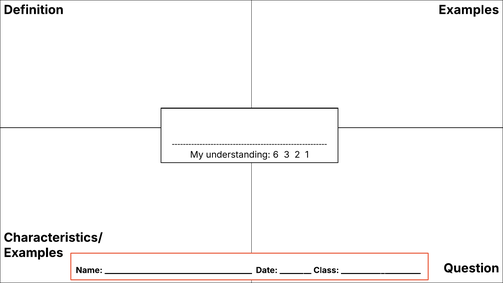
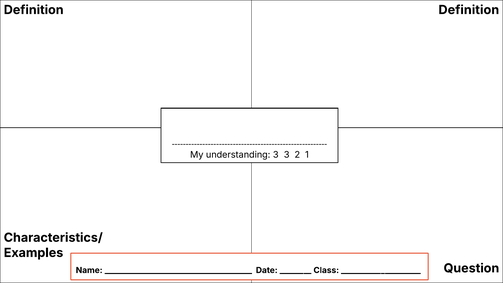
Definition Examples: Examples -> Definition
understanding 6: 6 -> 3
